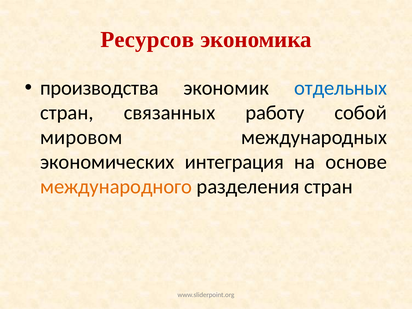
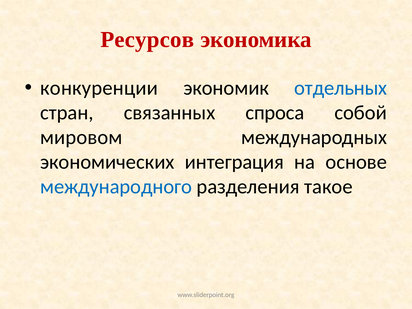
производства: производства -> конкуренции
работу: работу -> спроса
международного colour: orange -> blue
разделения стран: стран -> такое
